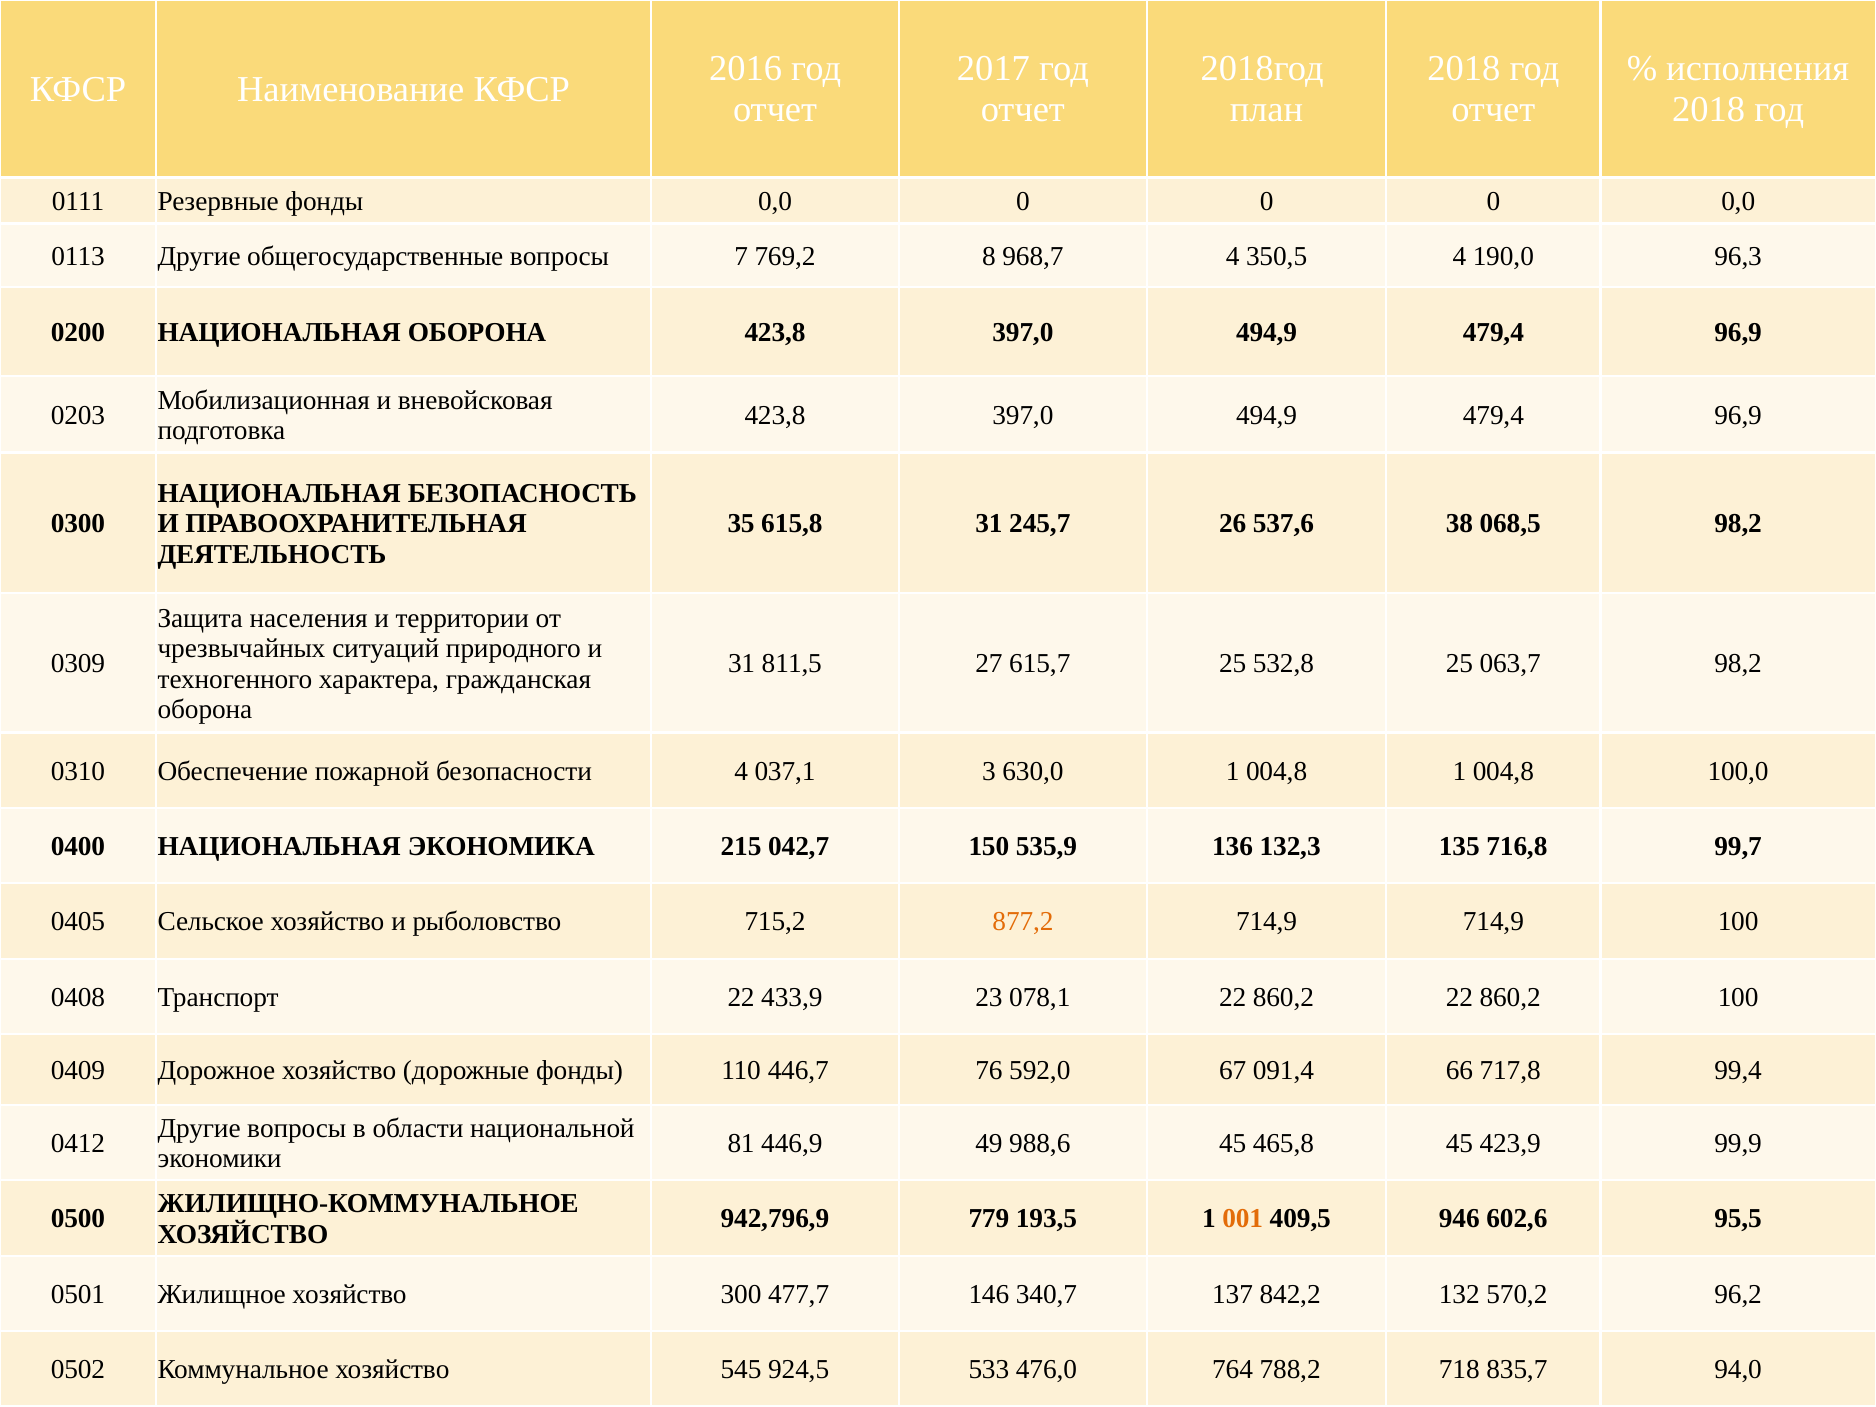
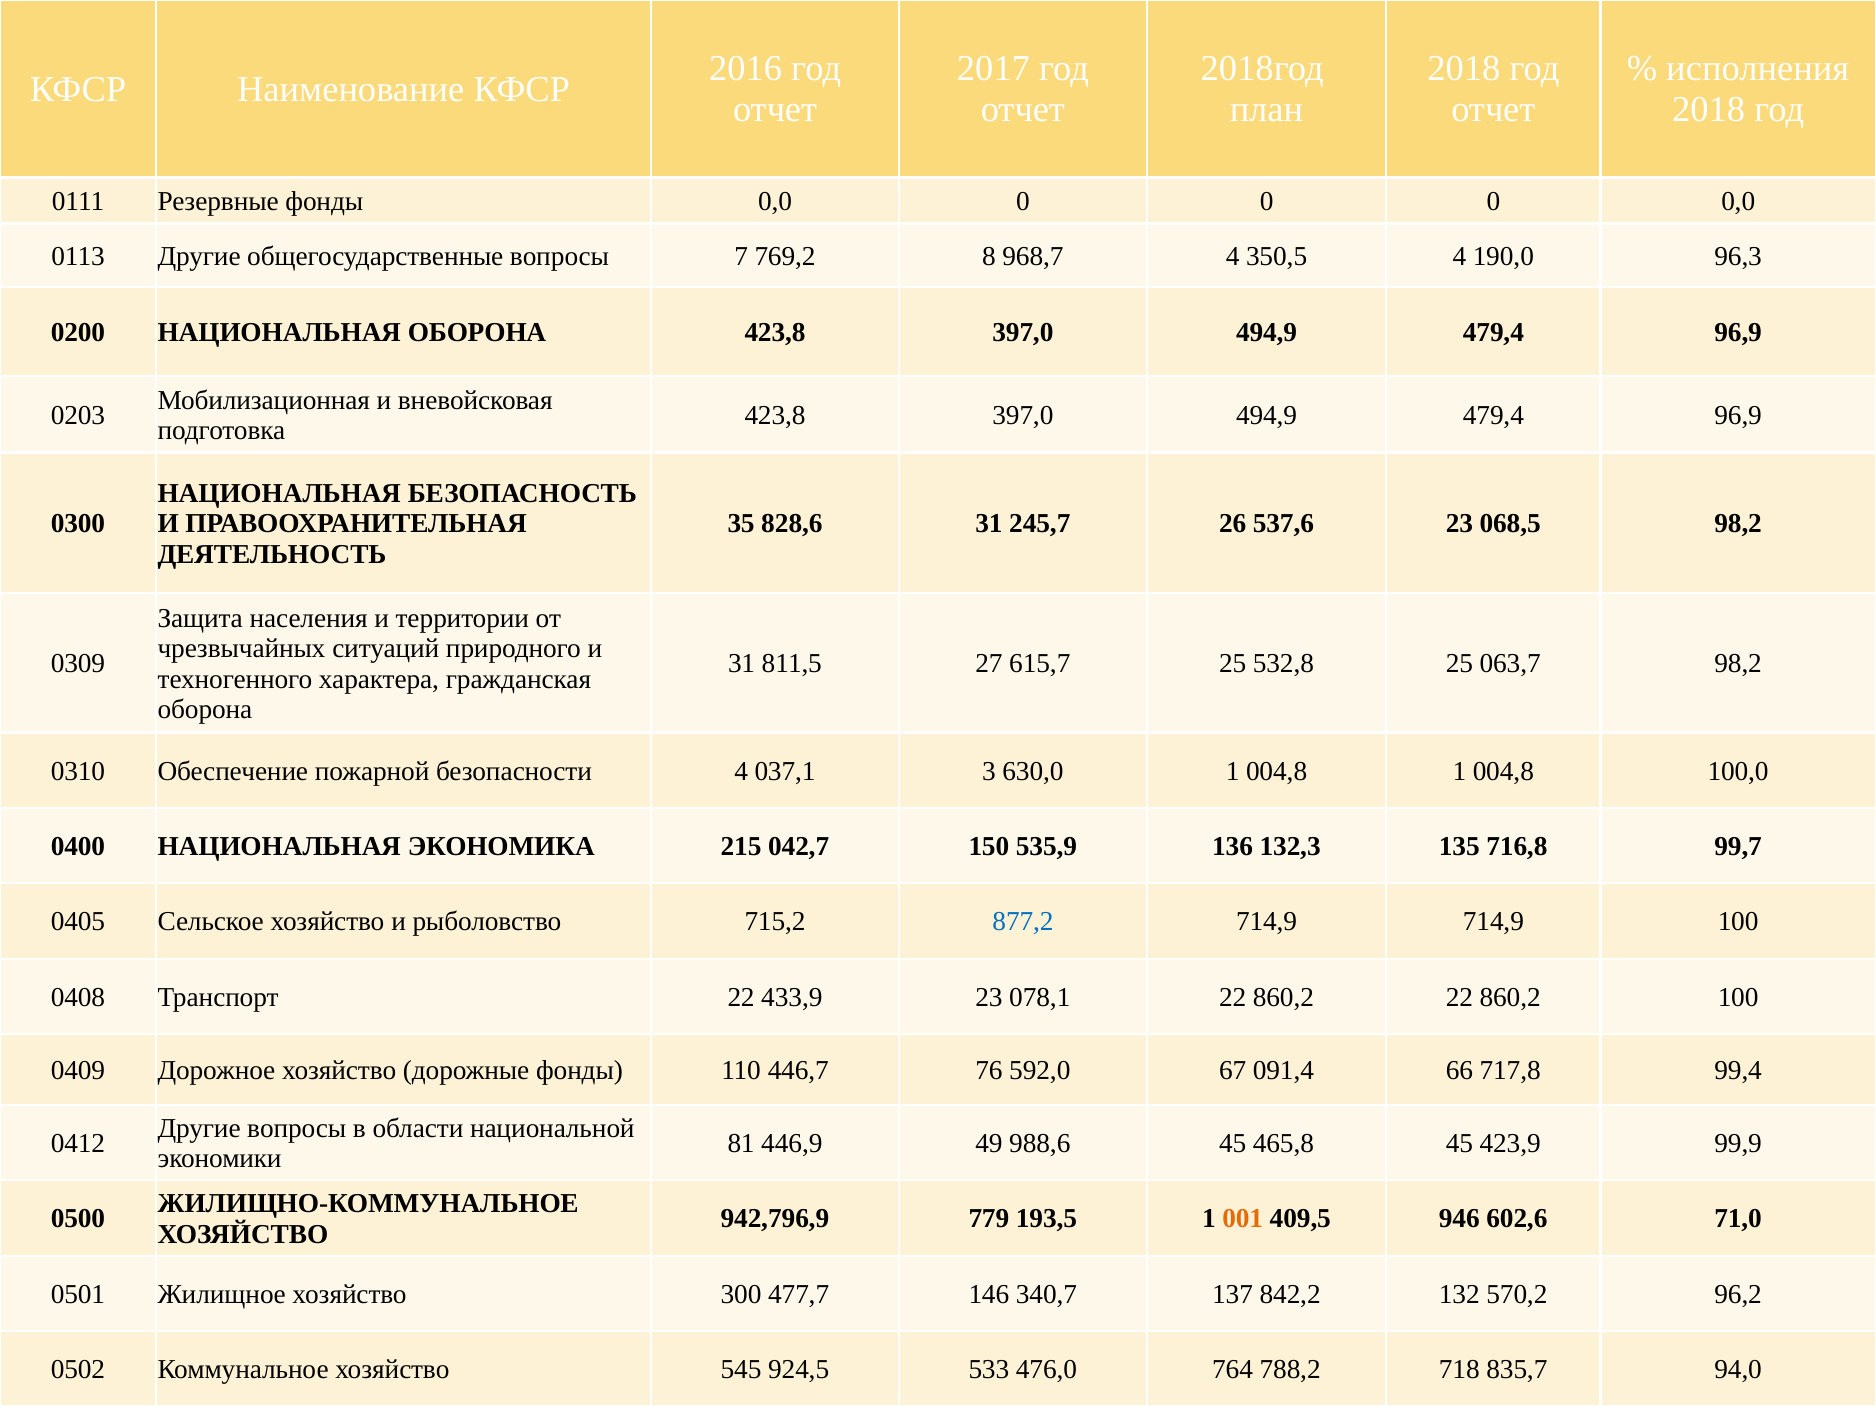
615,8: 615,8 -> 828,6
537,6 38: 38 -> 23
877,2 colour: orange -> blue
95,5: 95,5 -> 71,0
